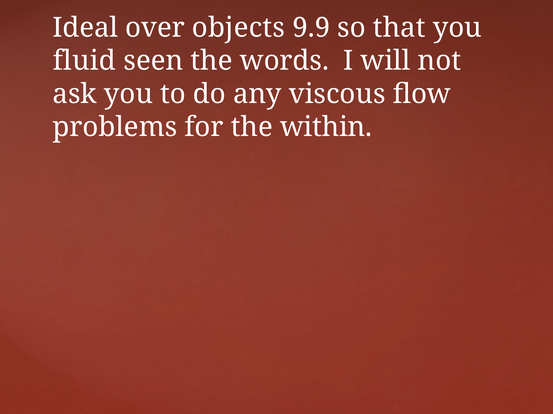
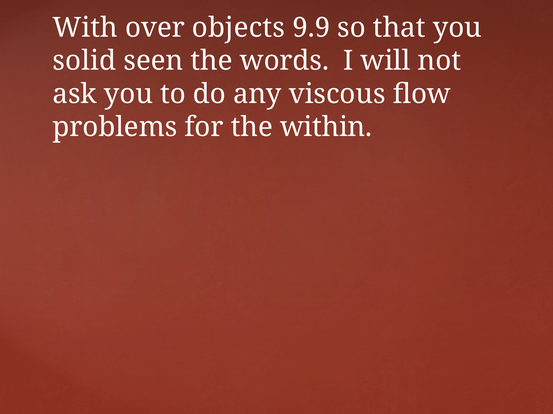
Ideal: Ideal -> With
fluid: fluid -> solid
